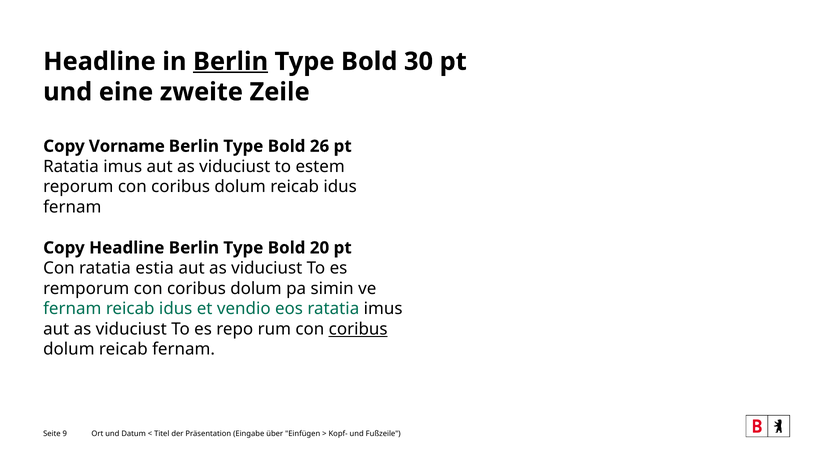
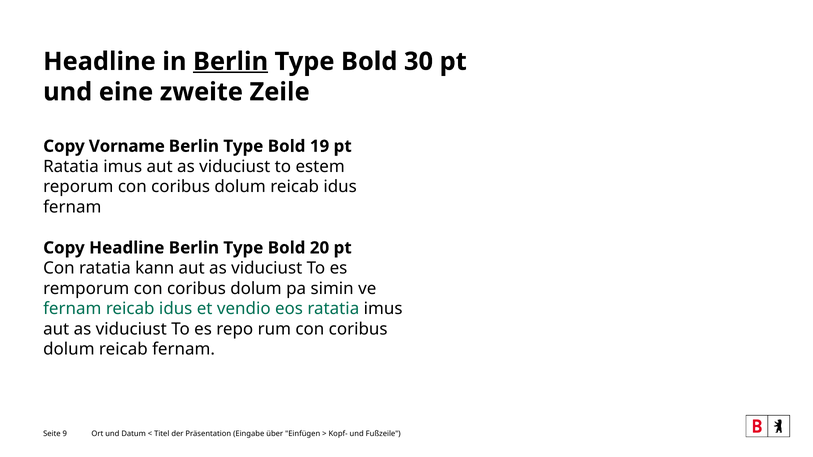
26: 26 -> 19
estia: estia -> kann
coribus at (358, 329) underline: present -> none
